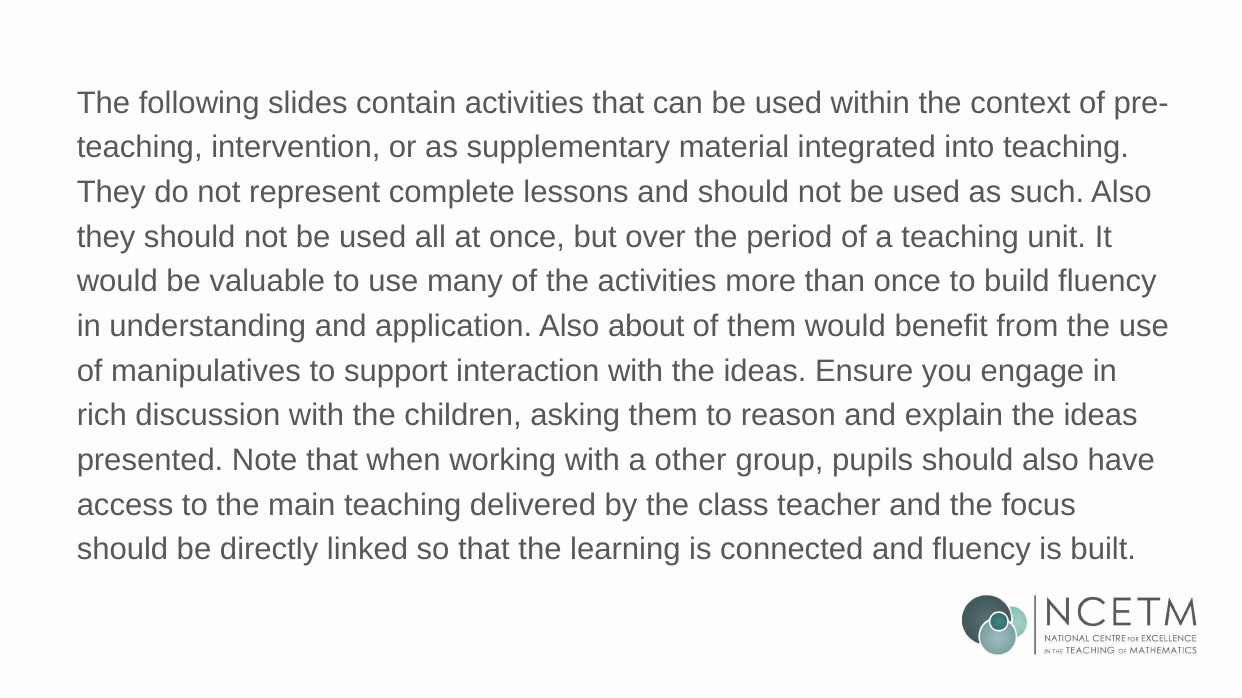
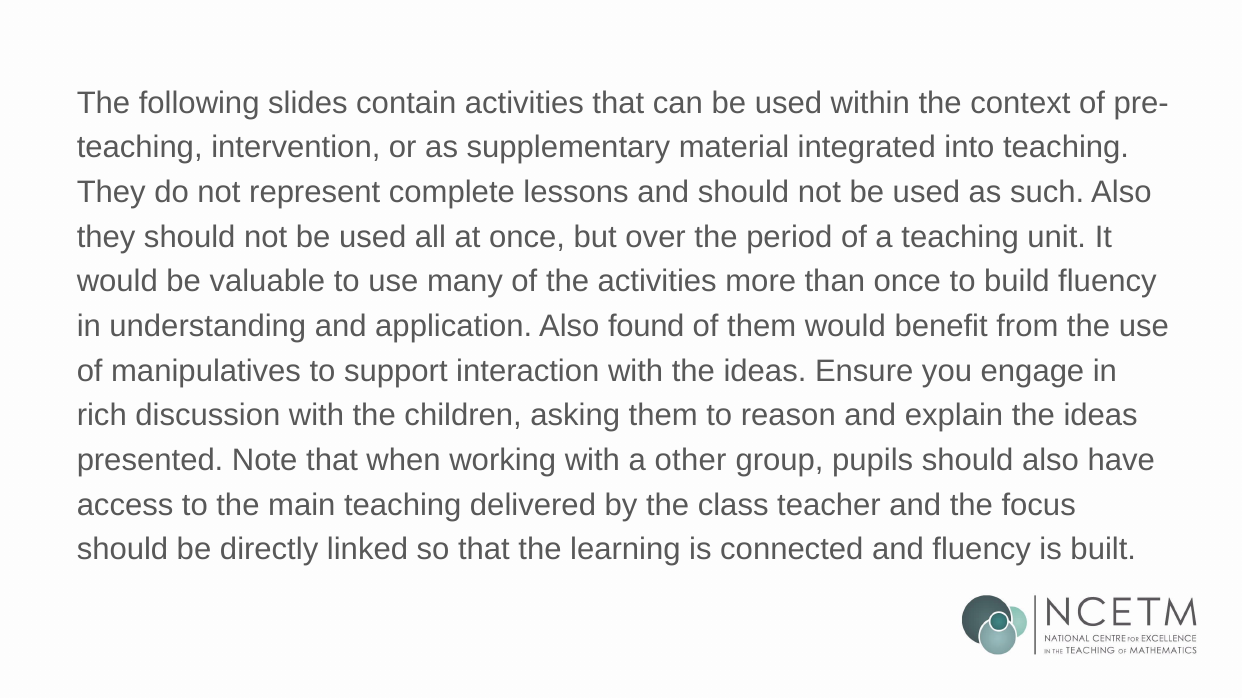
about: about -> found
